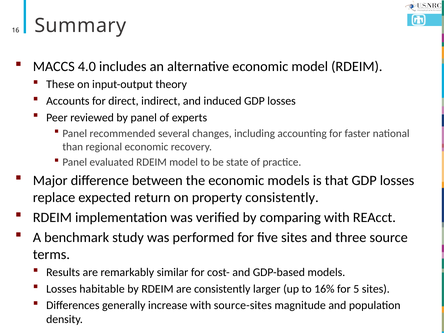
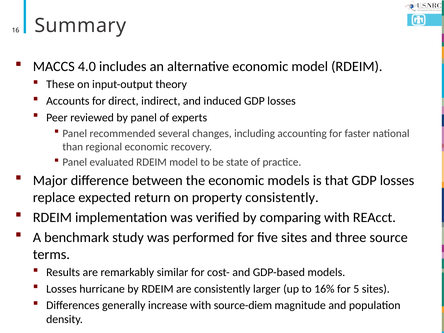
habitable: habitable -> hurricane
source-sites: source-sites -> source-diem
